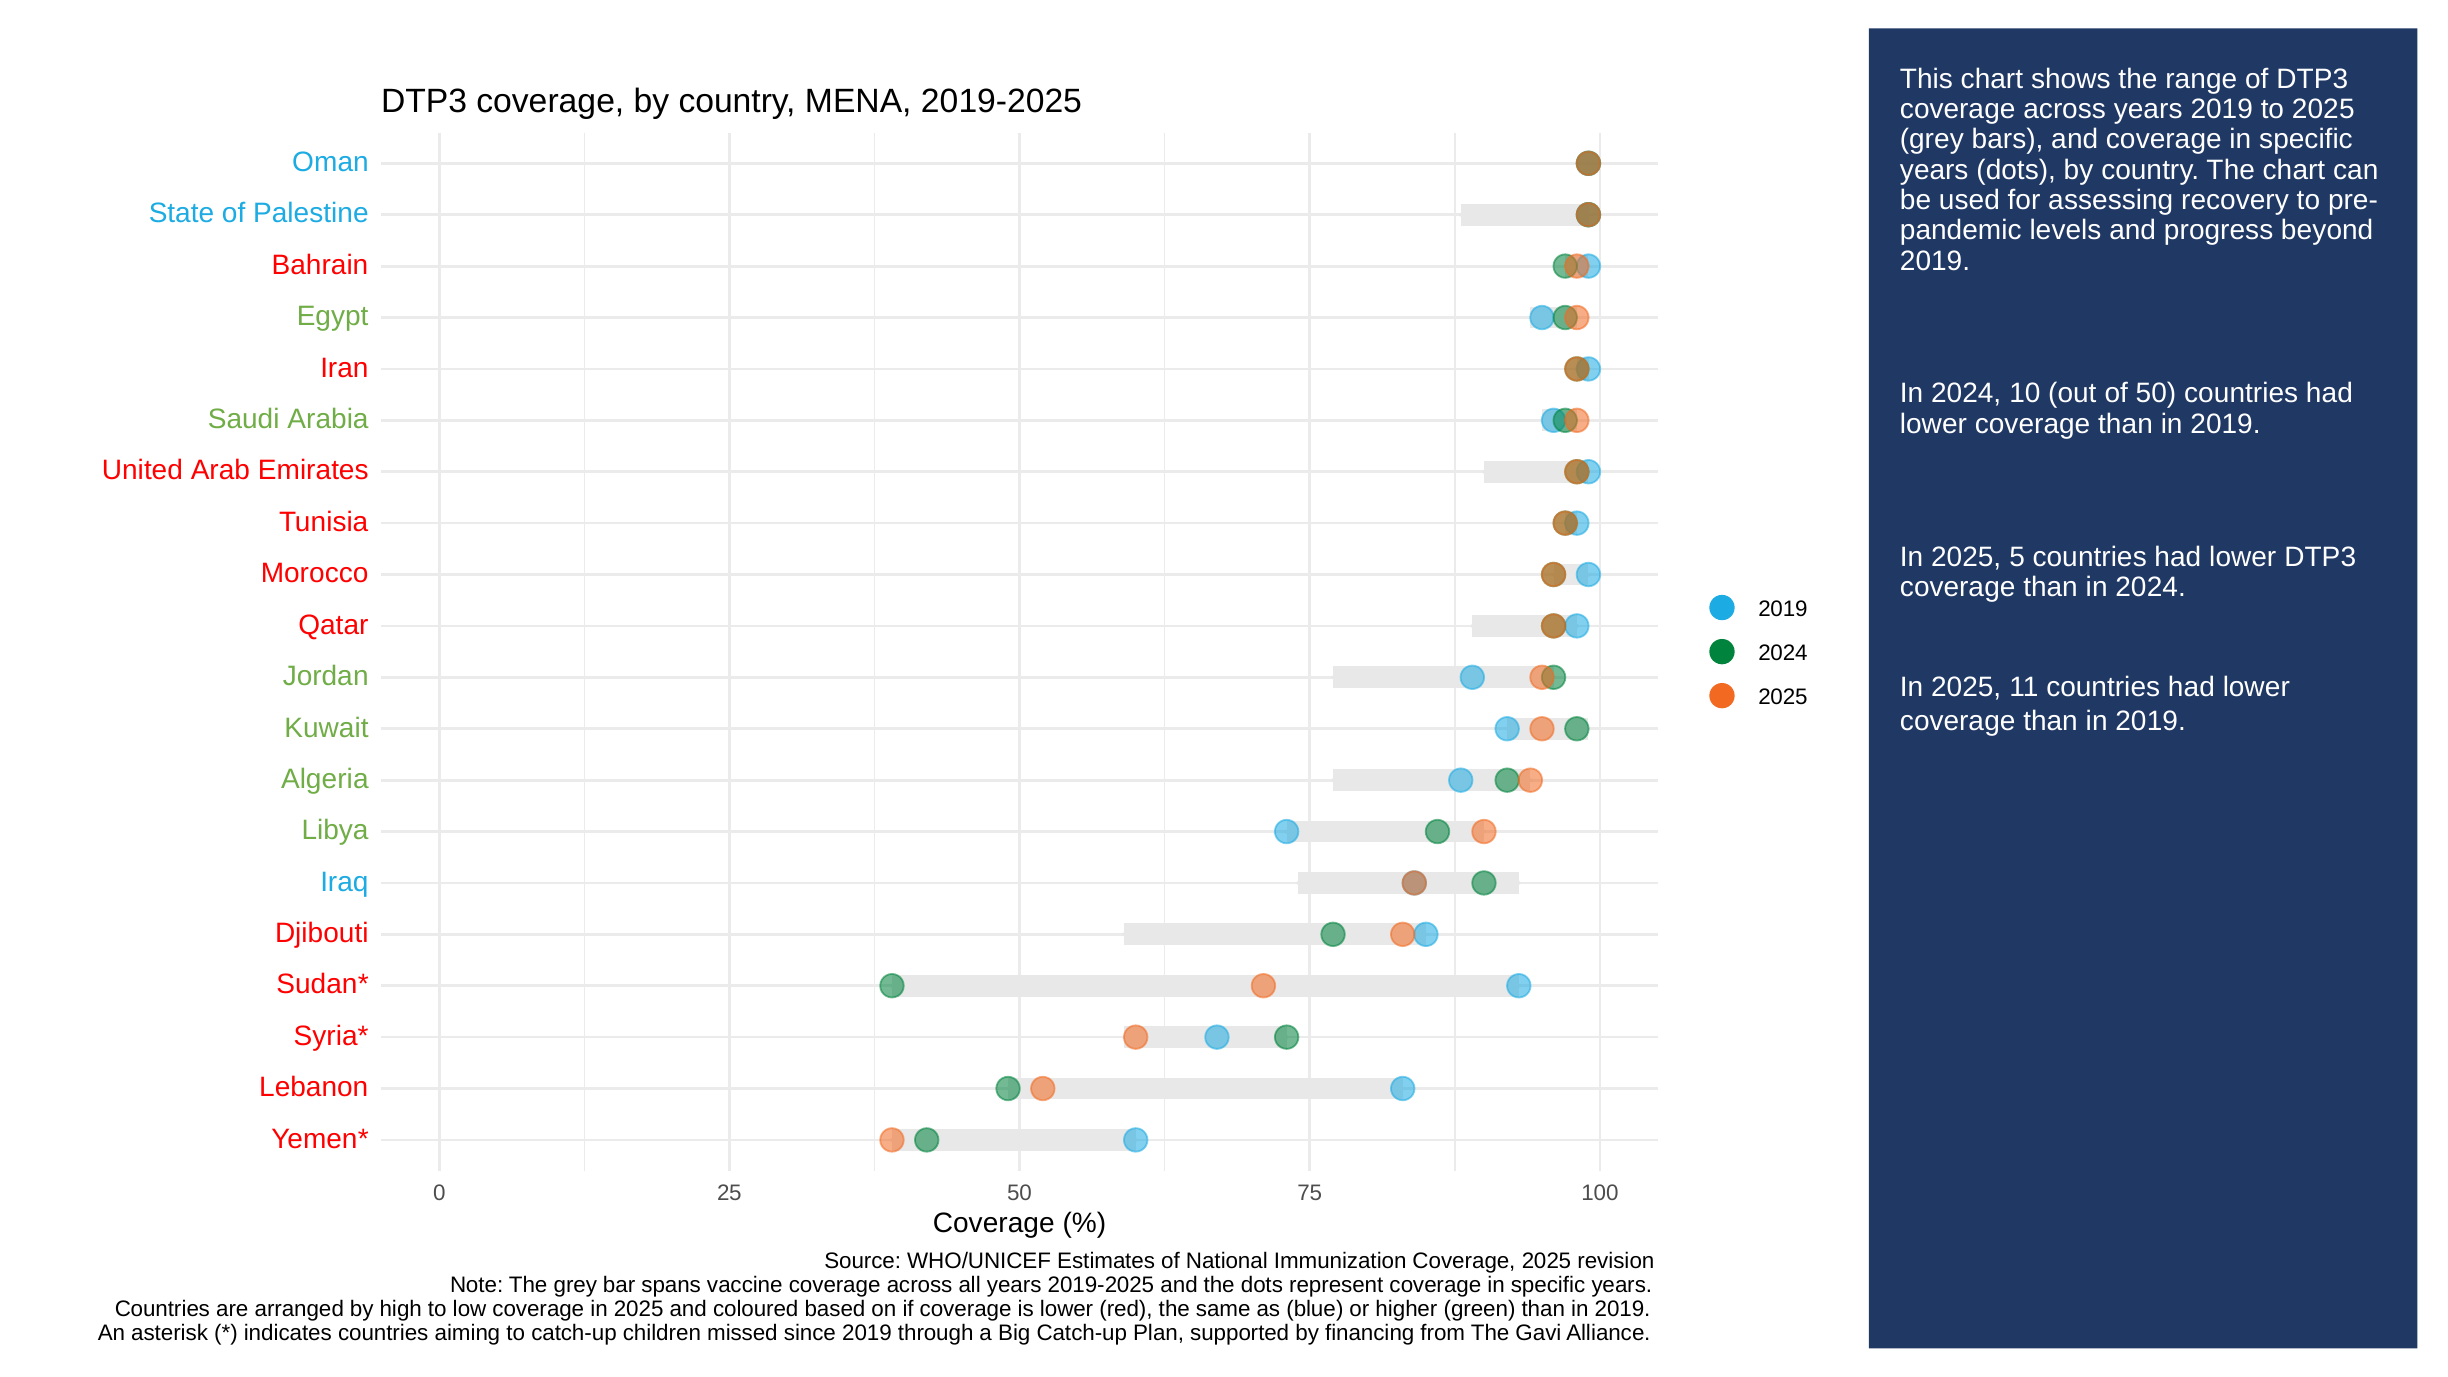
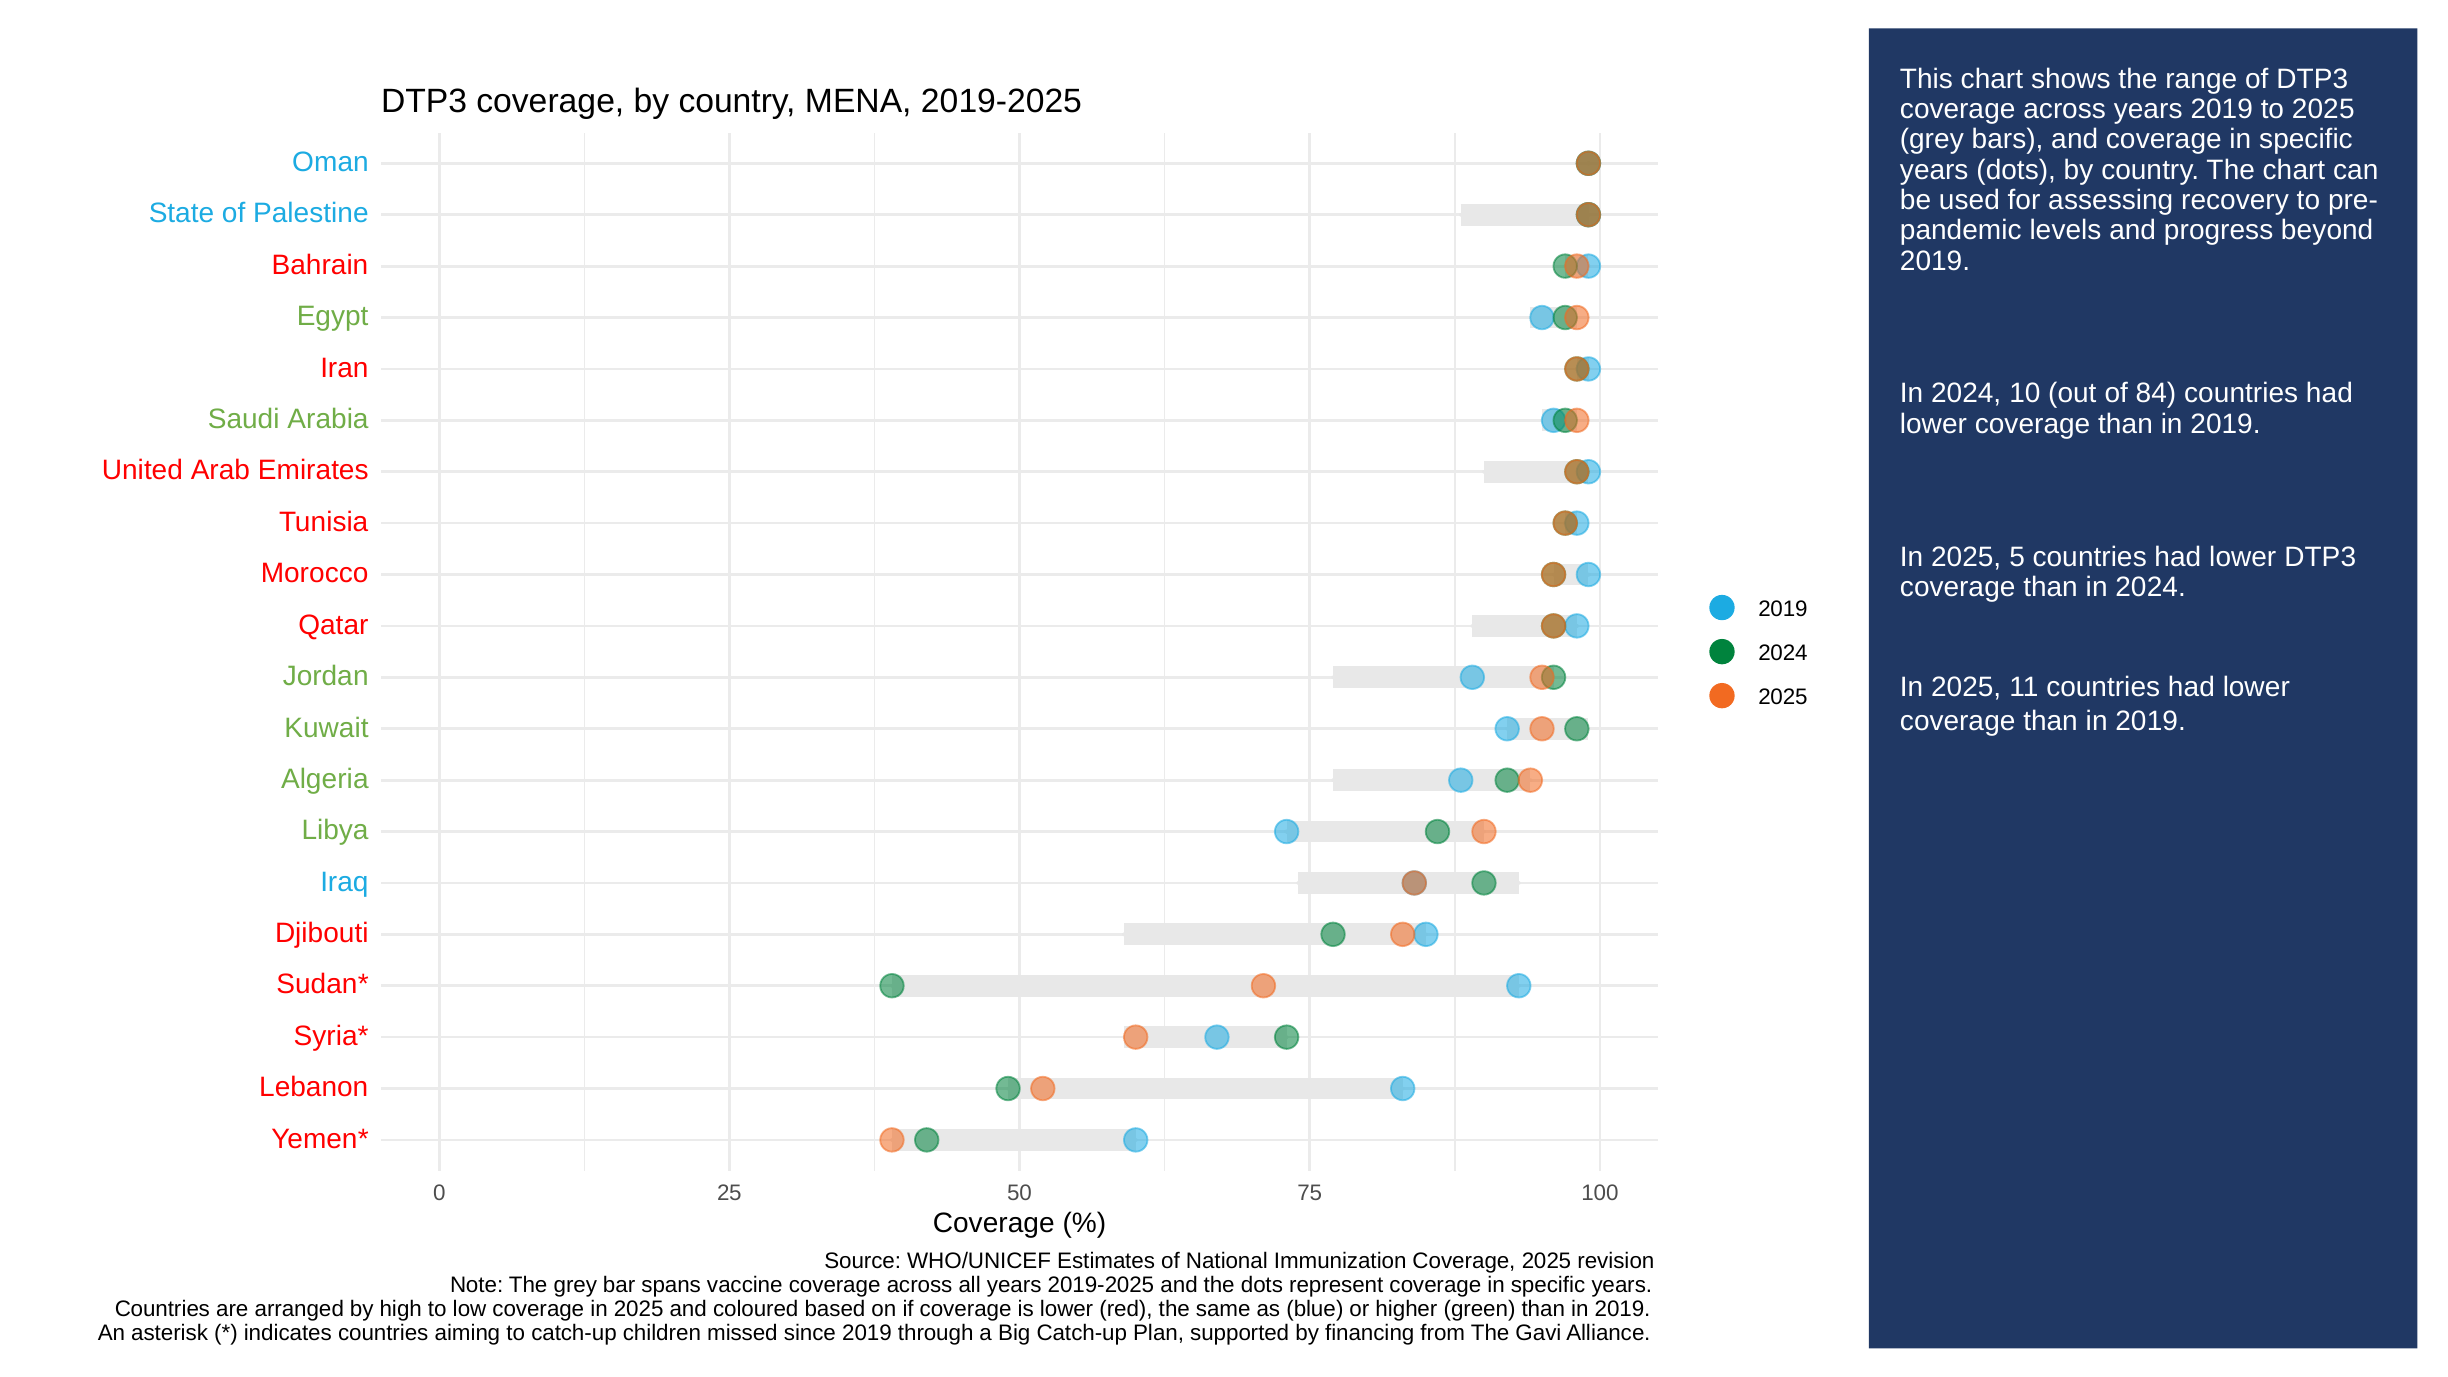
of 50: 50 -> 84
